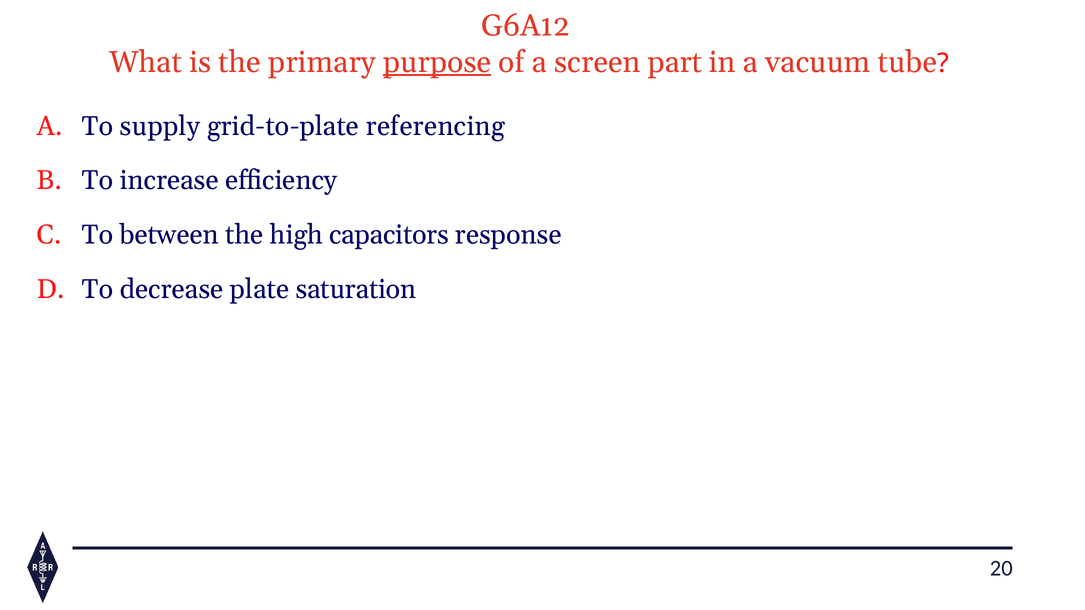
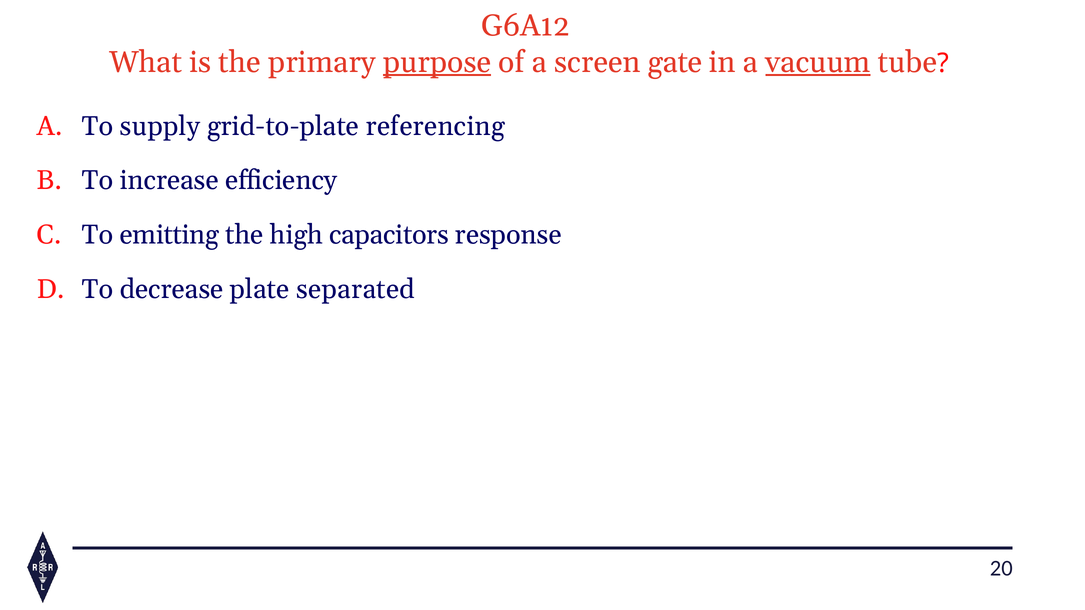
part: part -> gate
vacuum underline: none -> present
between: between -> emitting
saturation: saturation -> separated
